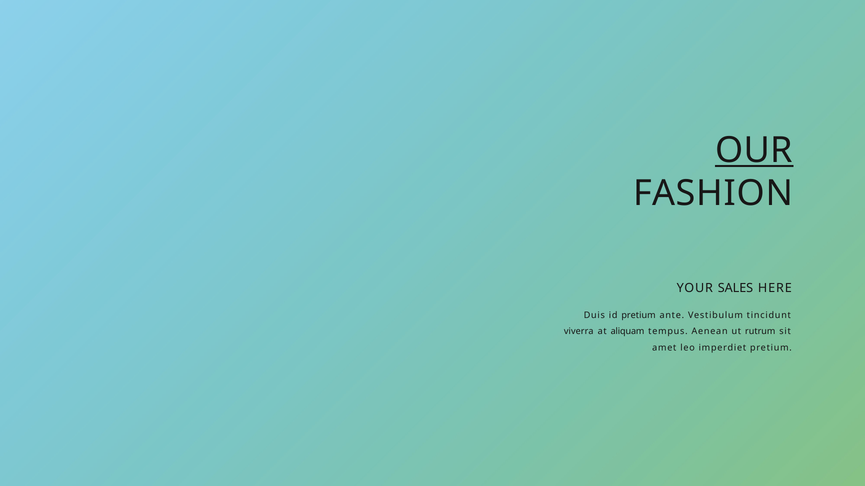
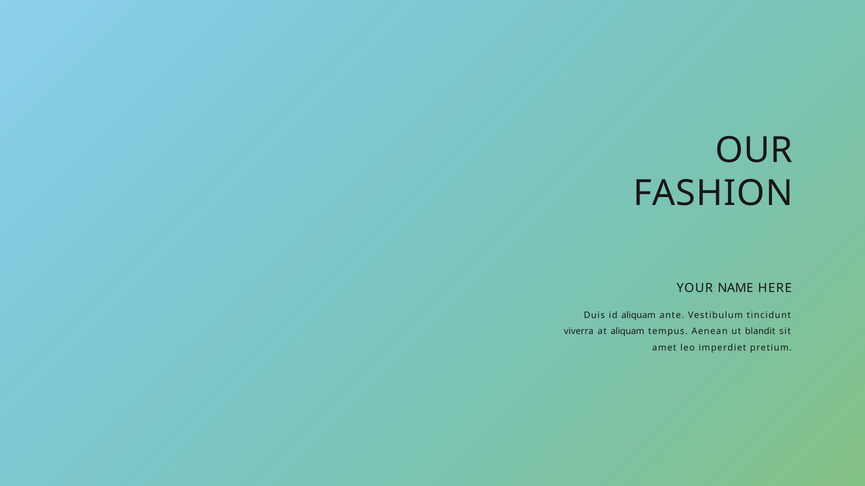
OUR underline: present -> none
SALES: SALES -> NAME
id pretium: pretium -> aliquam
rutrum: rutrum -> blandit
